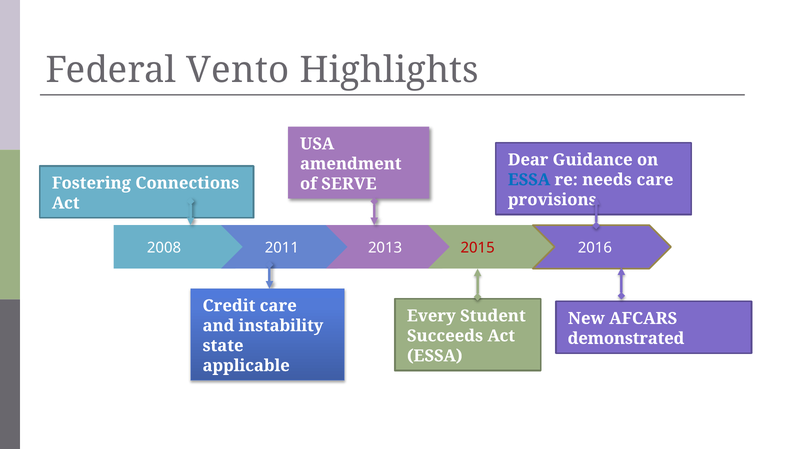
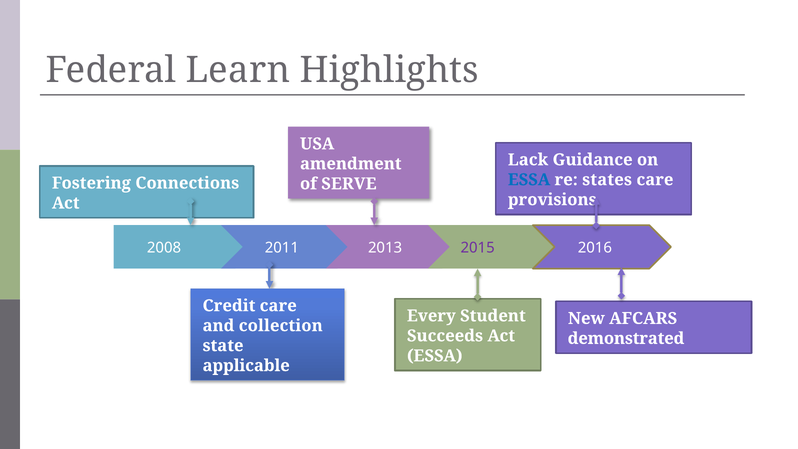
Vento: Vento -> Learn
Dear: Dear -> Lack
needs: needs -> states
2015 colour: red -> purple
instability: instability -> collection
